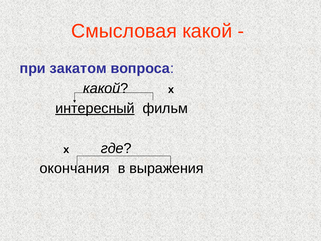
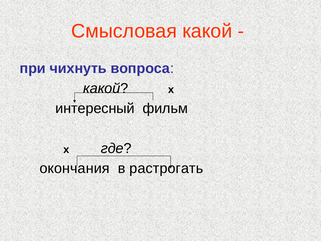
закатом: закатом -> чихнуть
интересный underline: present -> none
выражения: выражения -> растрогать
